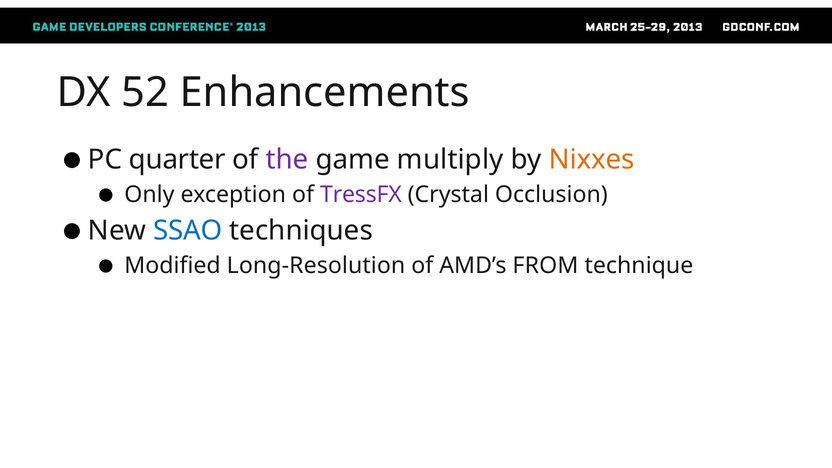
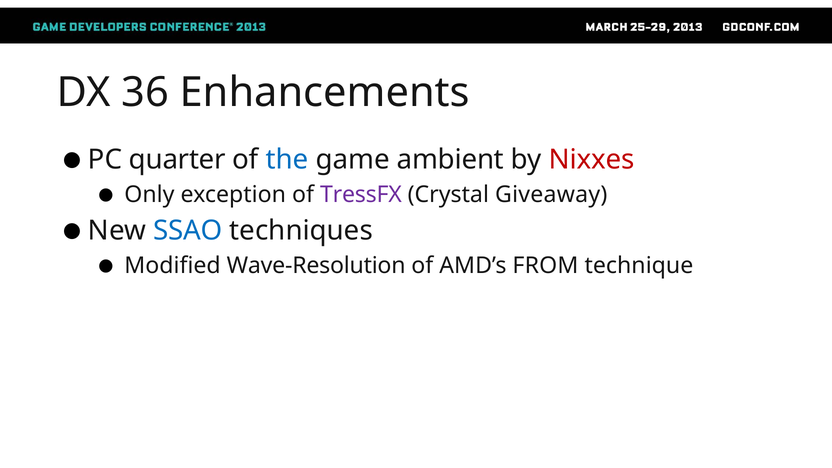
52: 52 -> 36
the colour: purple -> blue
multiply: multiply -> ambient
Nixxes colour: orange -> red
Occlusion: Occlusion -> Giveaway
Long-Resolution: Long-Resolution -> Wave-Resolution
